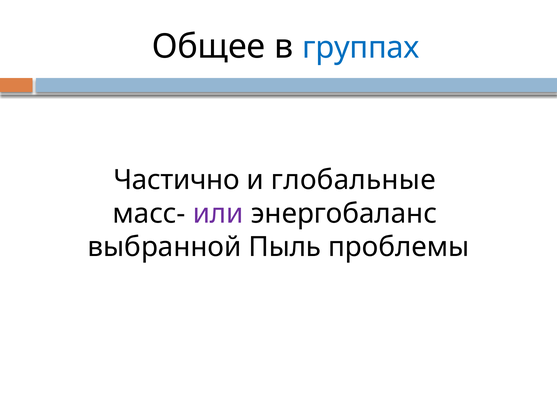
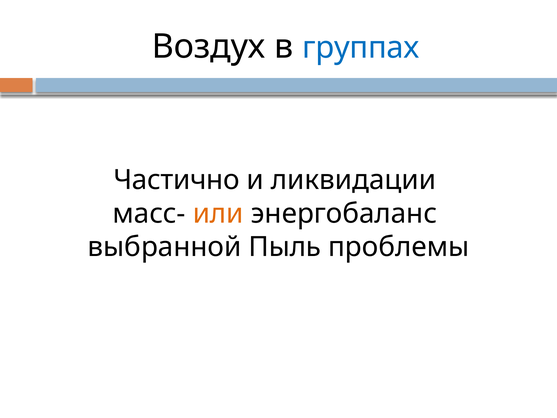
Общее: Общее -> Воздух
глобальные: глобальные -> ликвидации
или colour: purple -> orange
